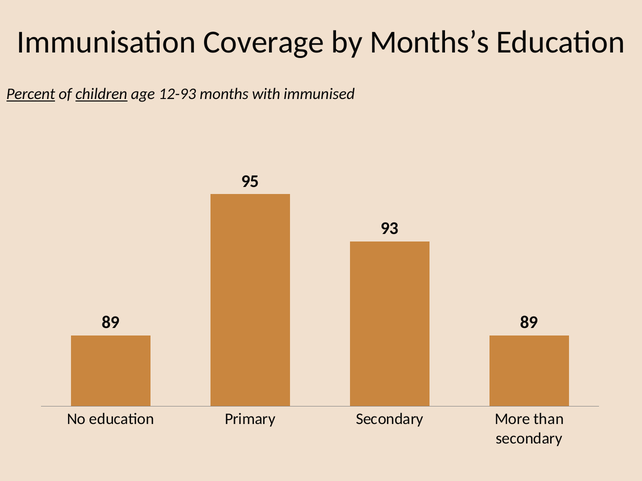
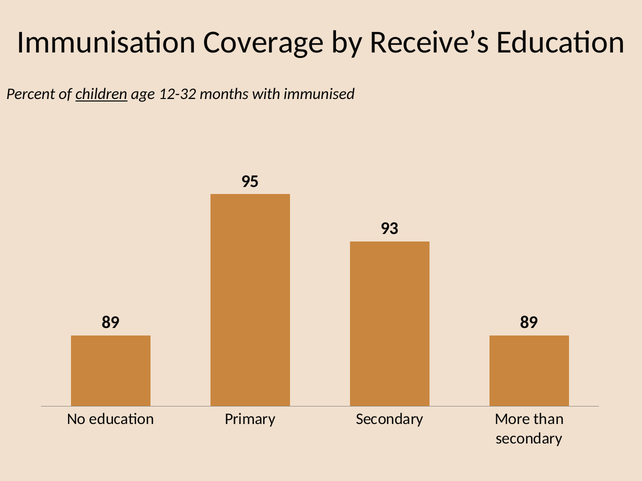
Months’s: Months’s -> Receive’s
Percent underline: present -> none
12-93: 12-93 -> 12-32
